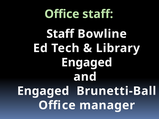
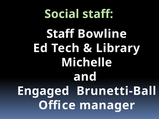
Office at (62, 14): Office -> Social
Engaged at (87, 63): Engaged -> Michelle
